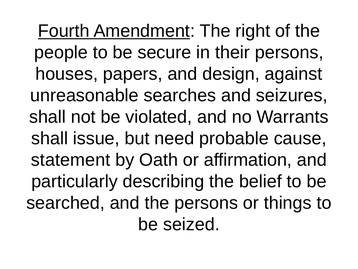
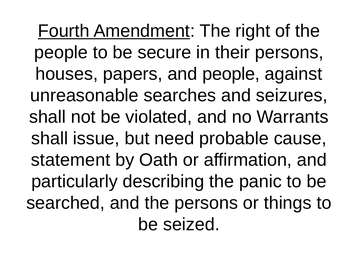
and design: design -> people
belief: belief -> panic
